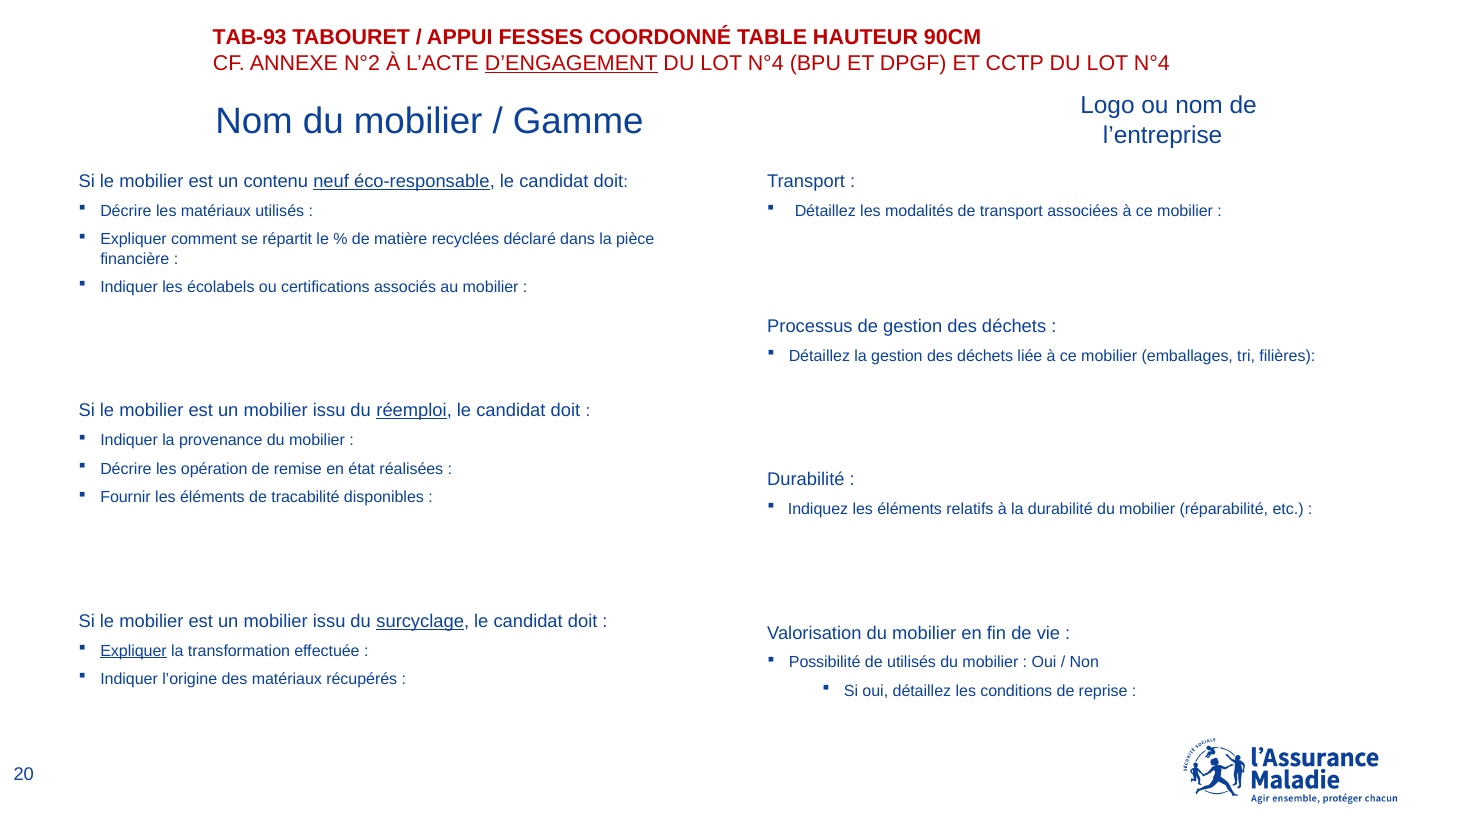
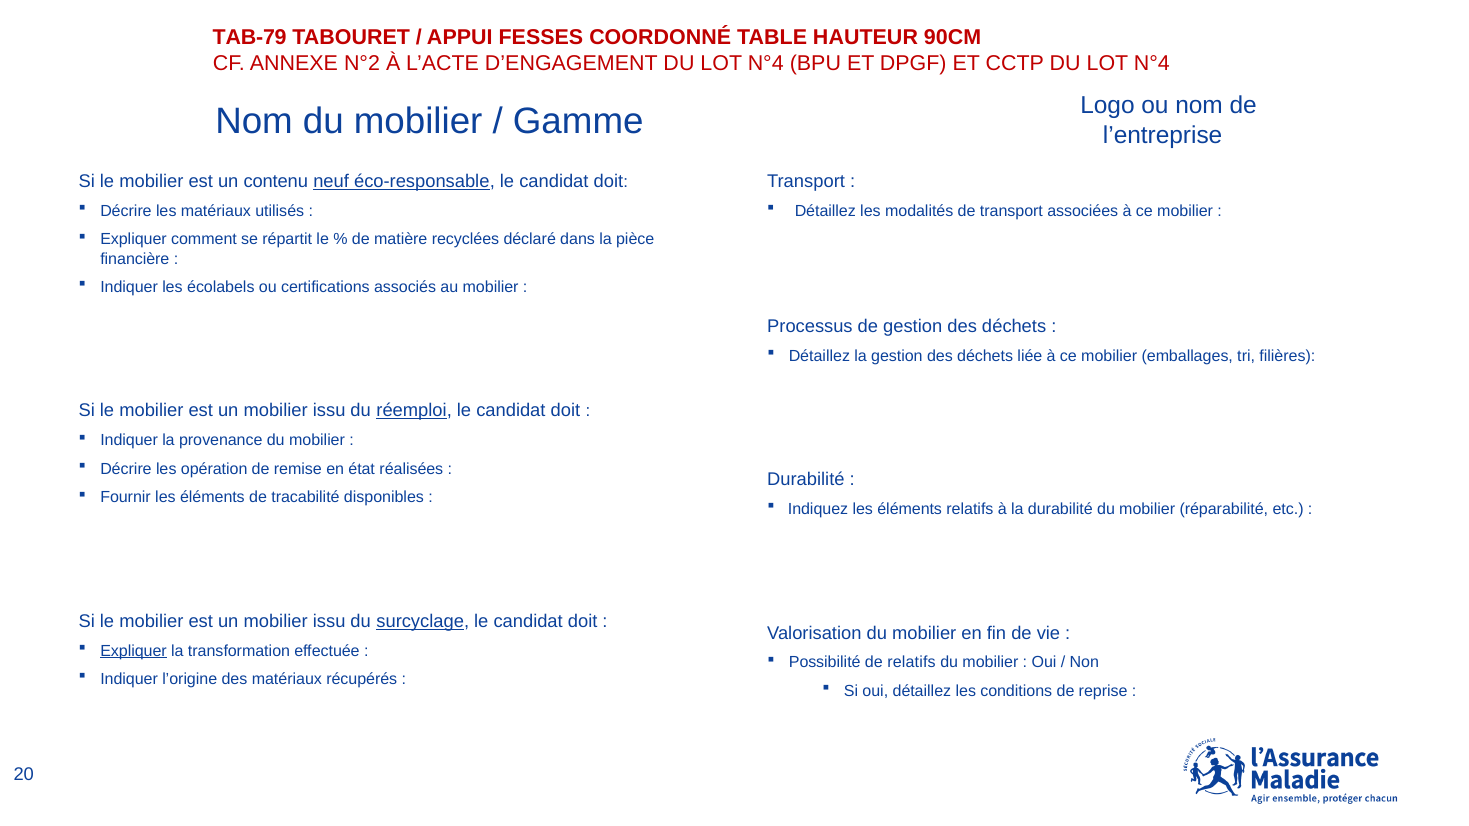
TAB-93: TAB-93 -> TAB-79
D’ENGAGEMENT underline: present -> none
de utilisés: utilisés -> relatifs
